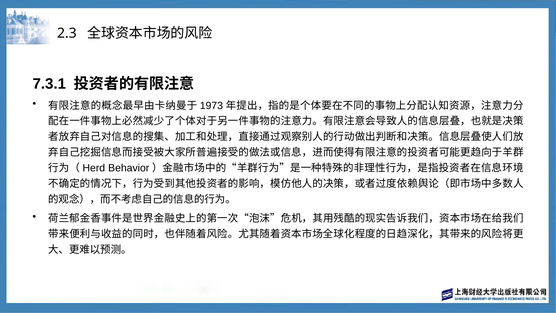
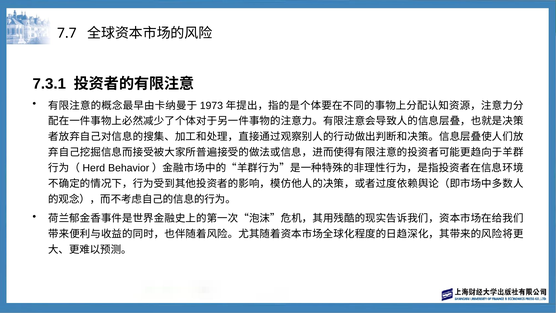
2.3: 2.3 -> 7.7
